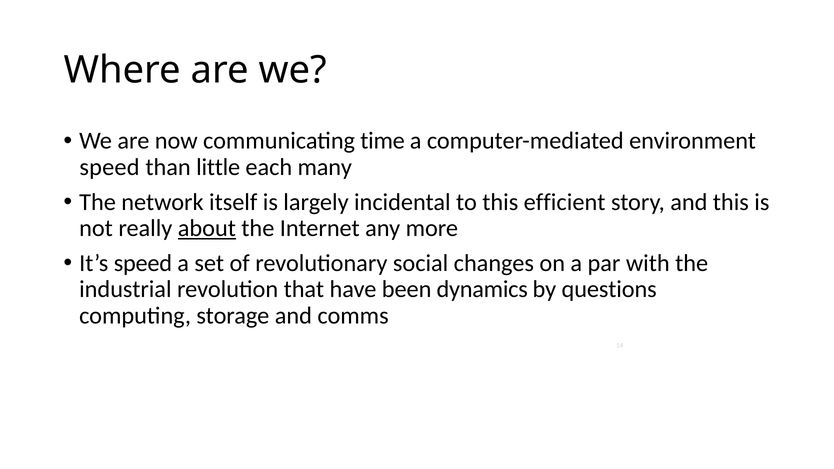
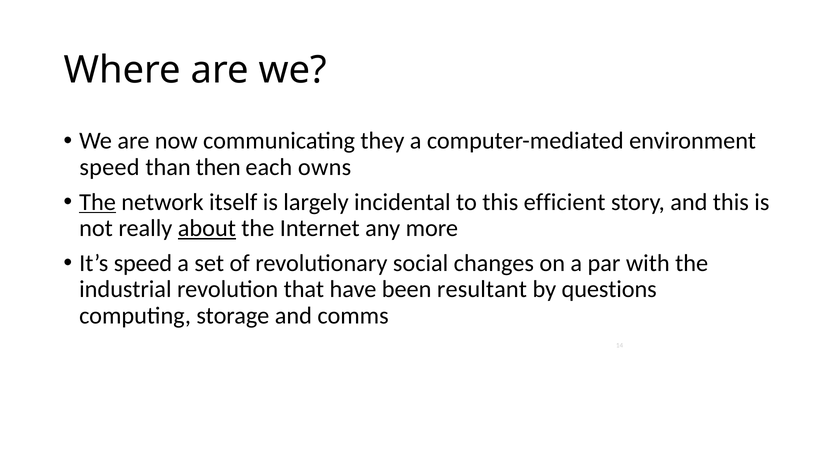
time: time -> they
little: little -> then
many: many -> owns
The at (98, 202) underline: none -> present
dynamics: dynamics -> resultant
